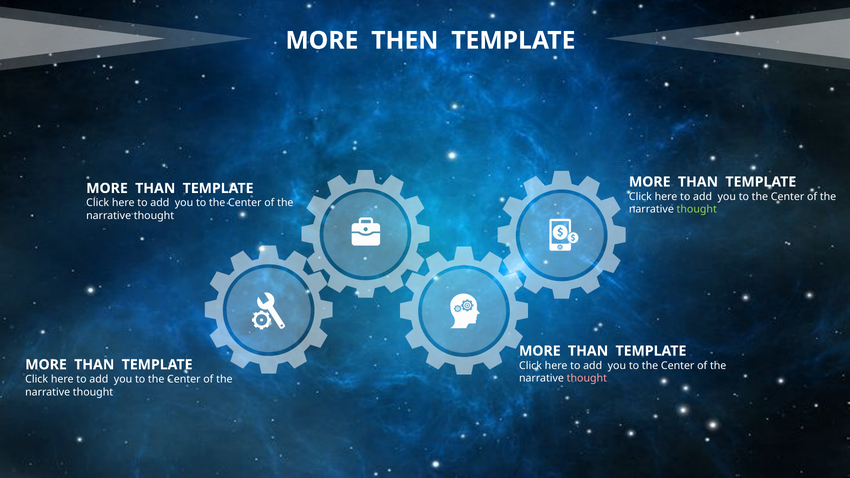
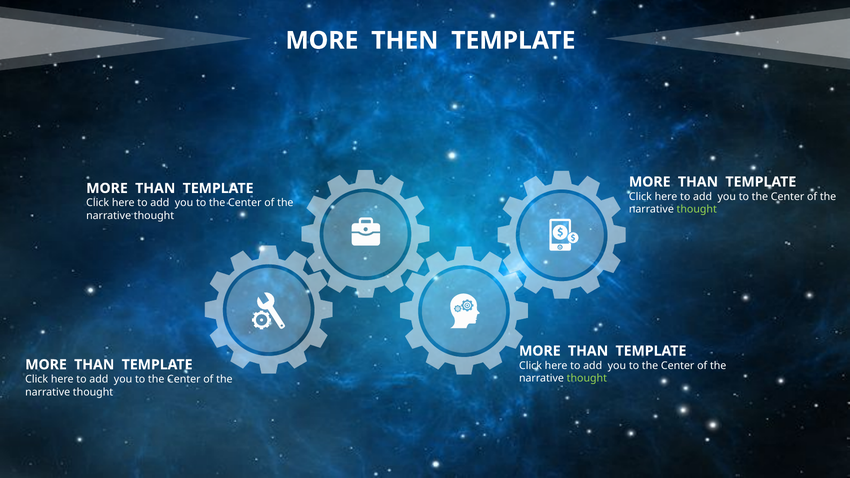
thought at (587, 378) colour: pink -> light green
